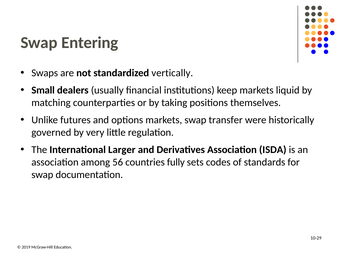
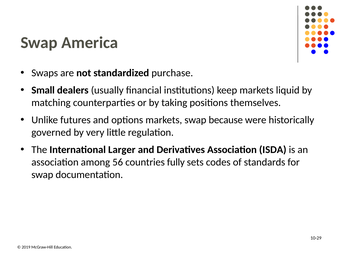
Entering: Entering -> America
vertically: vertically -> purchase
transfer: transfer -> because
